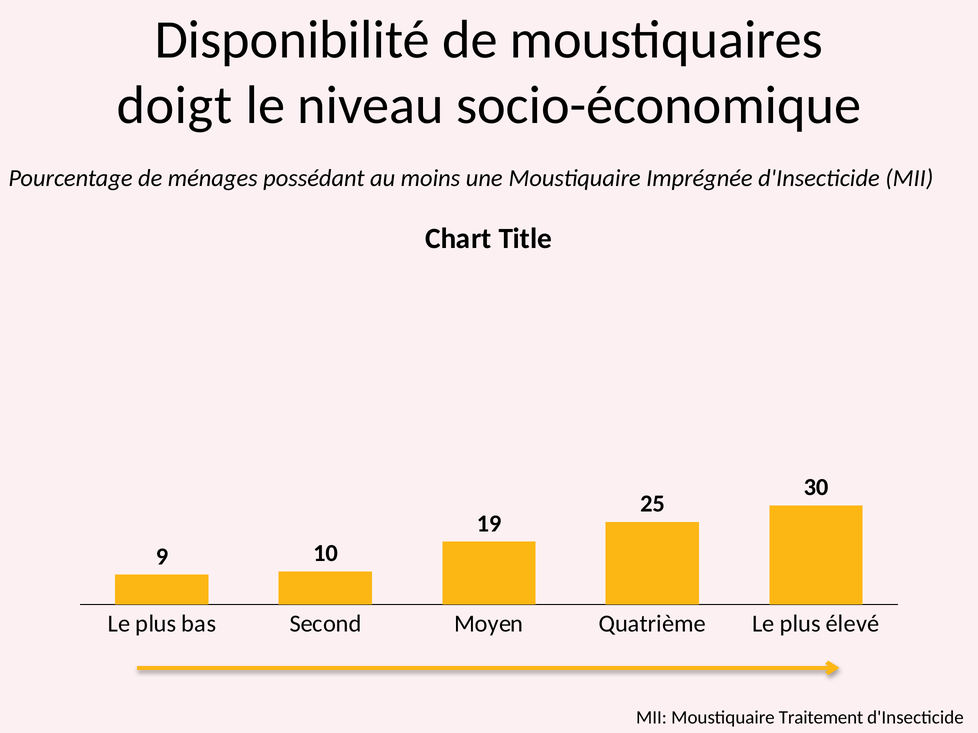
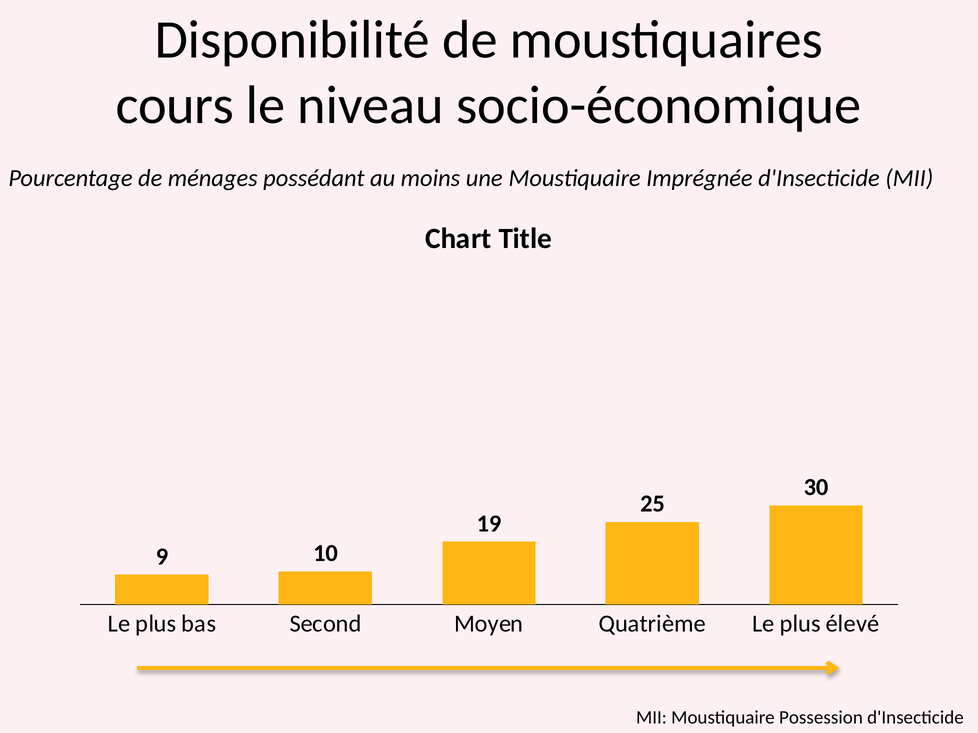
doigt: doigt -> cours
Traitement: Traitement -> Possession
